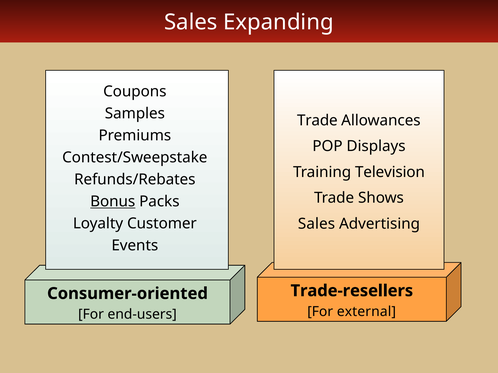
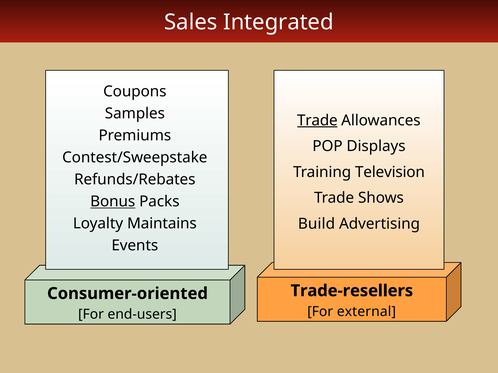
Expanding: Expanding -> Integrated
Trade at (317, 121) underline: none -> present
Customer: Customer -> Maintains
Sales at (316, 224): Sales -> Build
